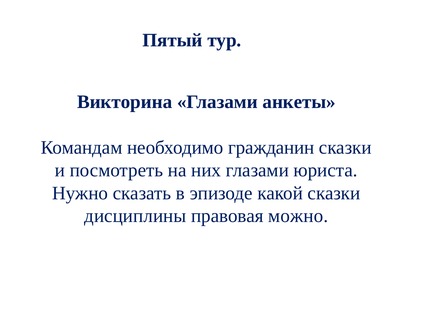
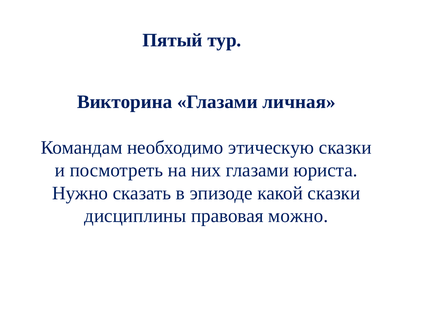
анкеты: анкеты -> личная
гражданин: гражданин -> этическую
